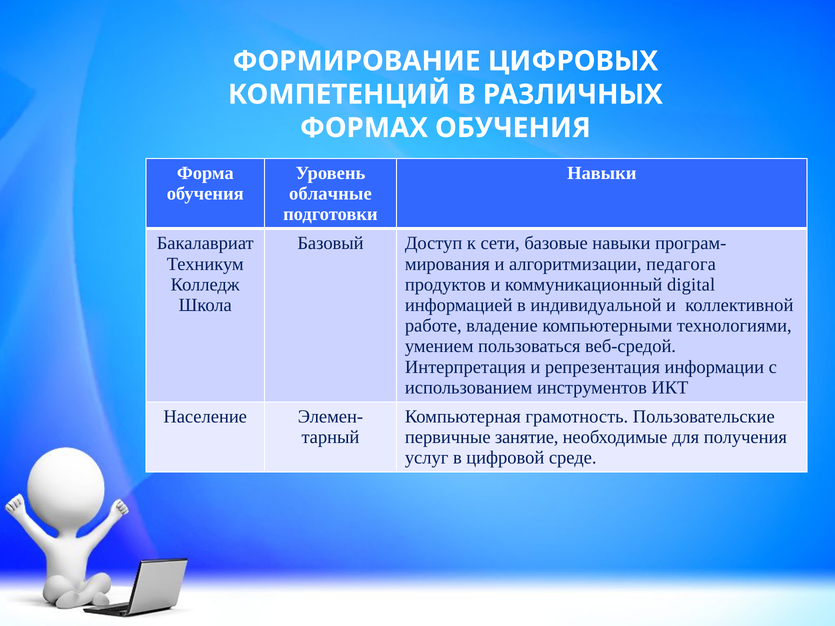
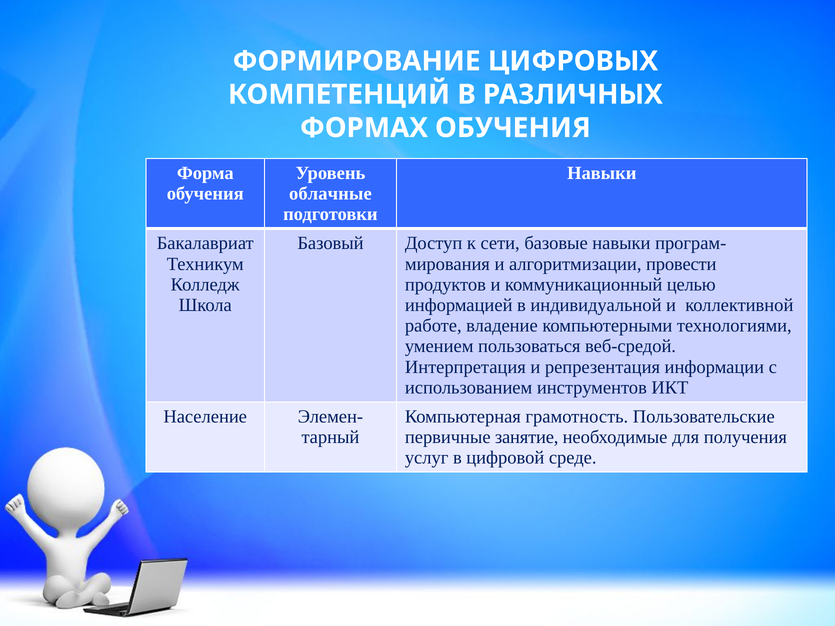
педагога: педагога -> провести
digital: digital -> целью
